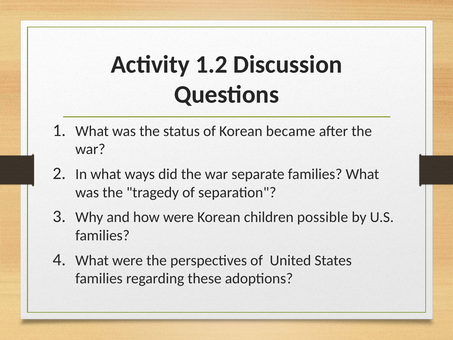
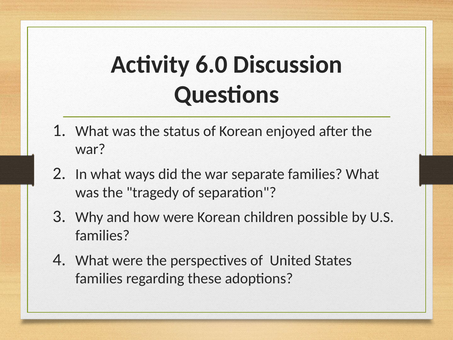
1.2: 1.2 -> 6.0
became: became -> enjoyed
